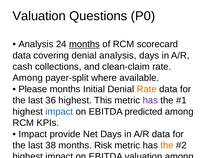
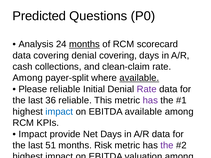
Valuation at (39, 16): Valuation -> Predicted
denial analysis: analysis -> covering
available at (139, 78) underline: none -> present
Please months: months -> reliable
Rate at (147, 89) colour: orange -> purple
36 highest: highest -> reliable
EBITDA predicted: predicted -> available
38: 38 -> 51
the at (167, 146) colour: orange -> purple
